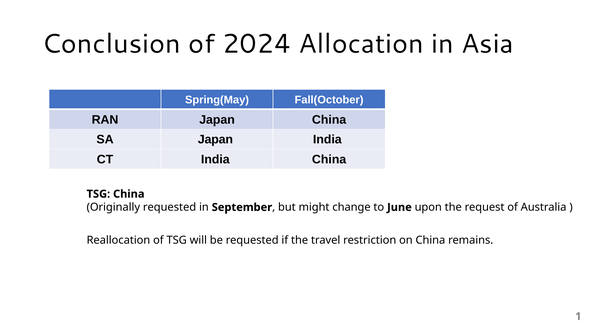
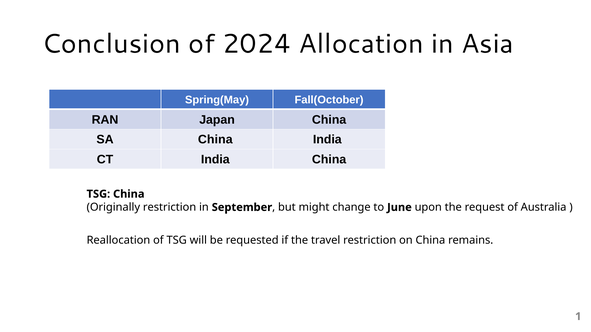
SA Japan: Japan -> China
Originally requested: requested -> restriction
